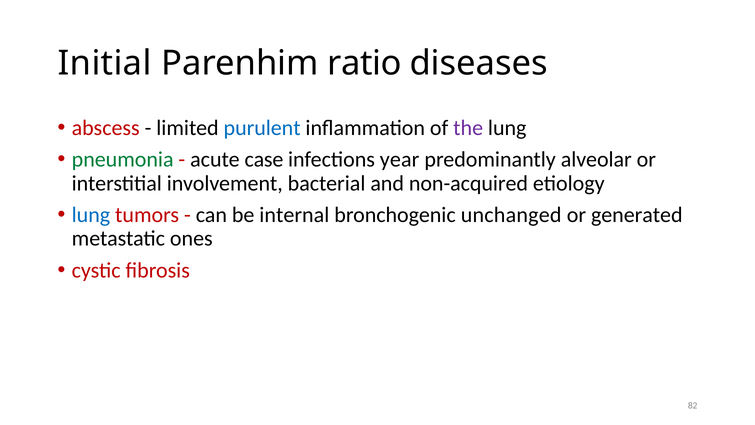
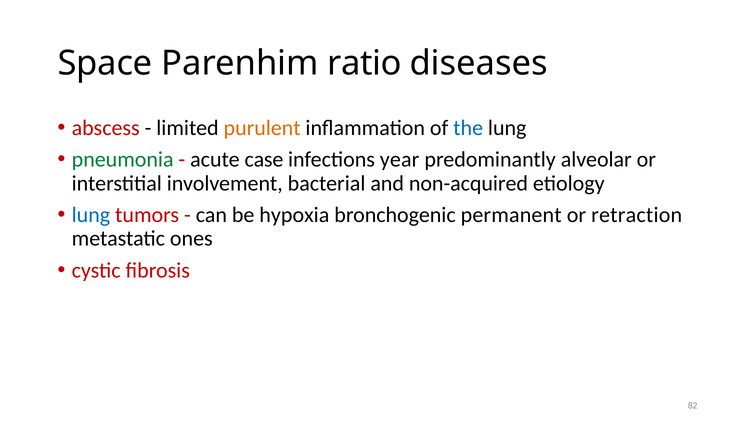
Initial: Initial -> Space
purulent colour: blue -> orange
the colour: purple -> blue
internal: internal -> hypoxia
unchanged: unchanged -> permanent
generated: generated -> retraction
